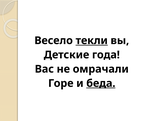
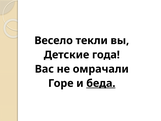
текли underline: present -> none
